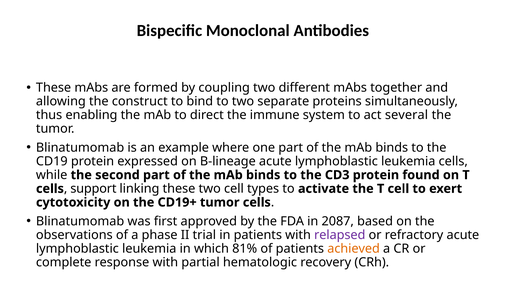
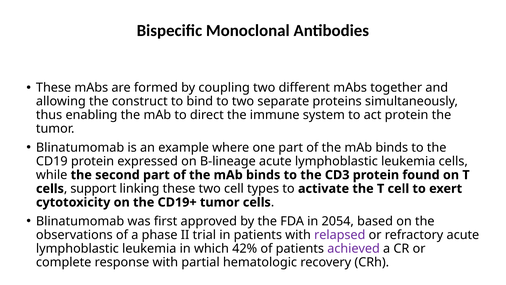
act several: several -> protein
2087: 2087 -> 2054
81%: 81% -> 42%
achieved colour: orange -> purple
